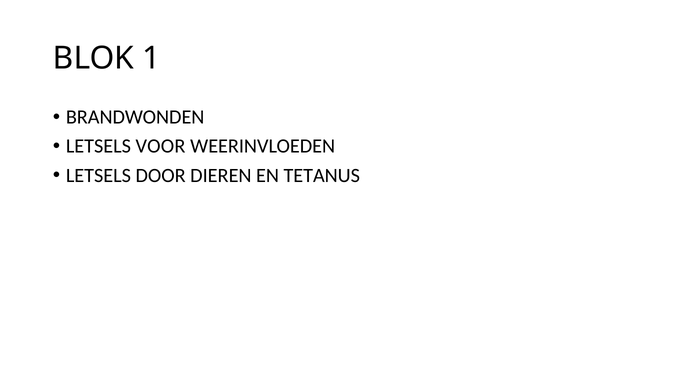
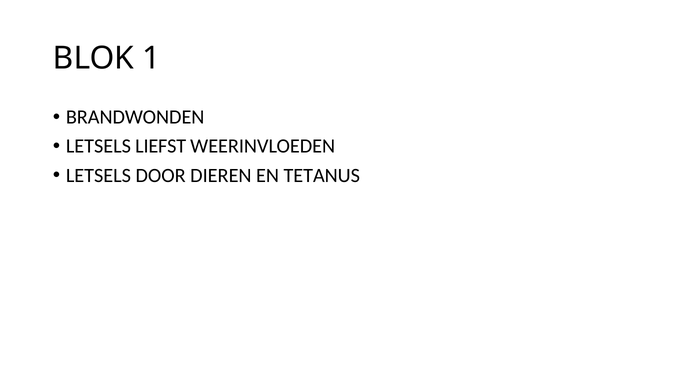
VOOR: VOOR -> LIEFST
